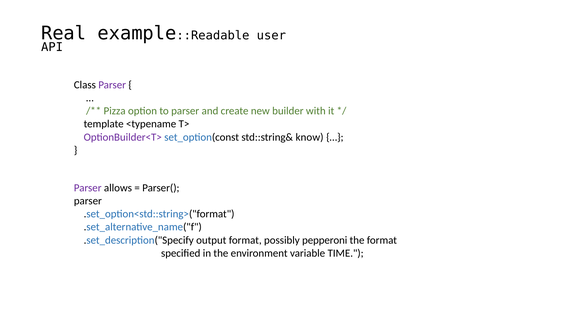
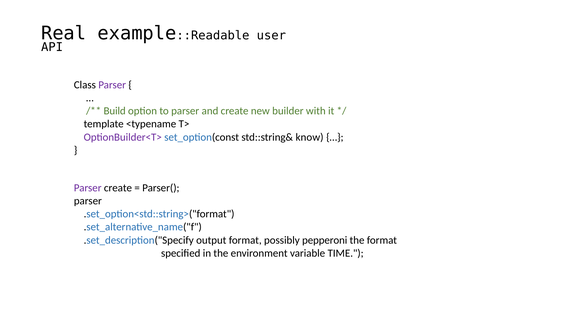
Pizza: Pizza -> Build
Parser allows: allows -> create
